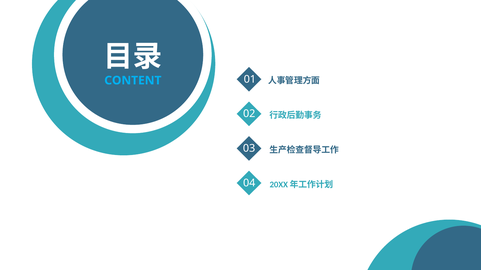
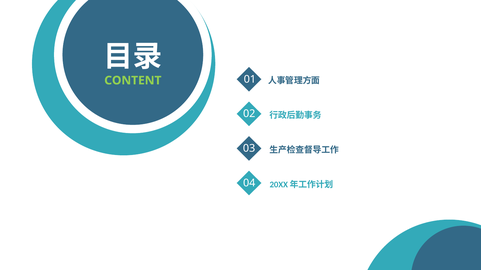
CONTENT colour: light blue -> light green
